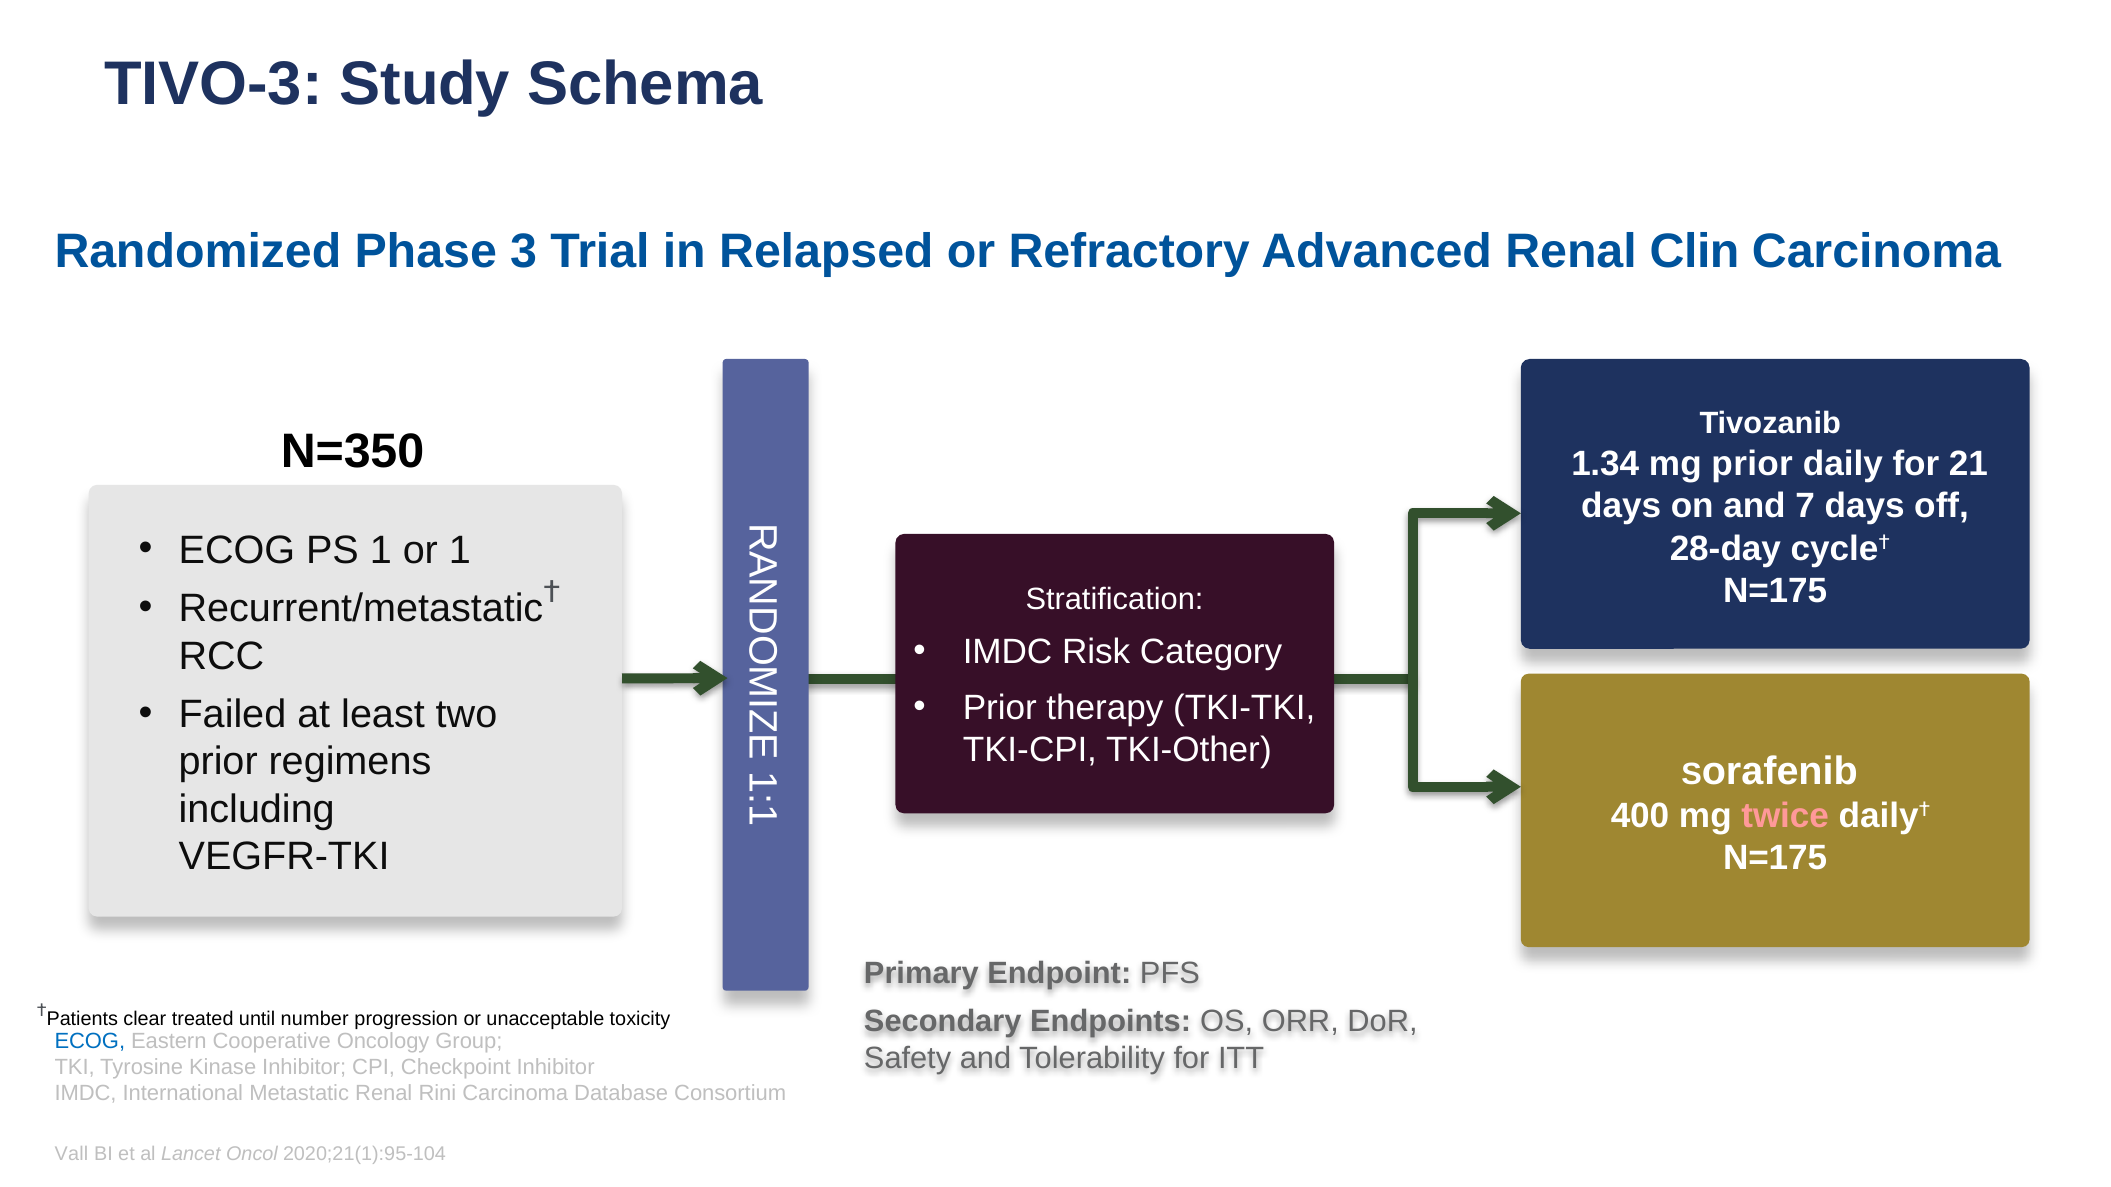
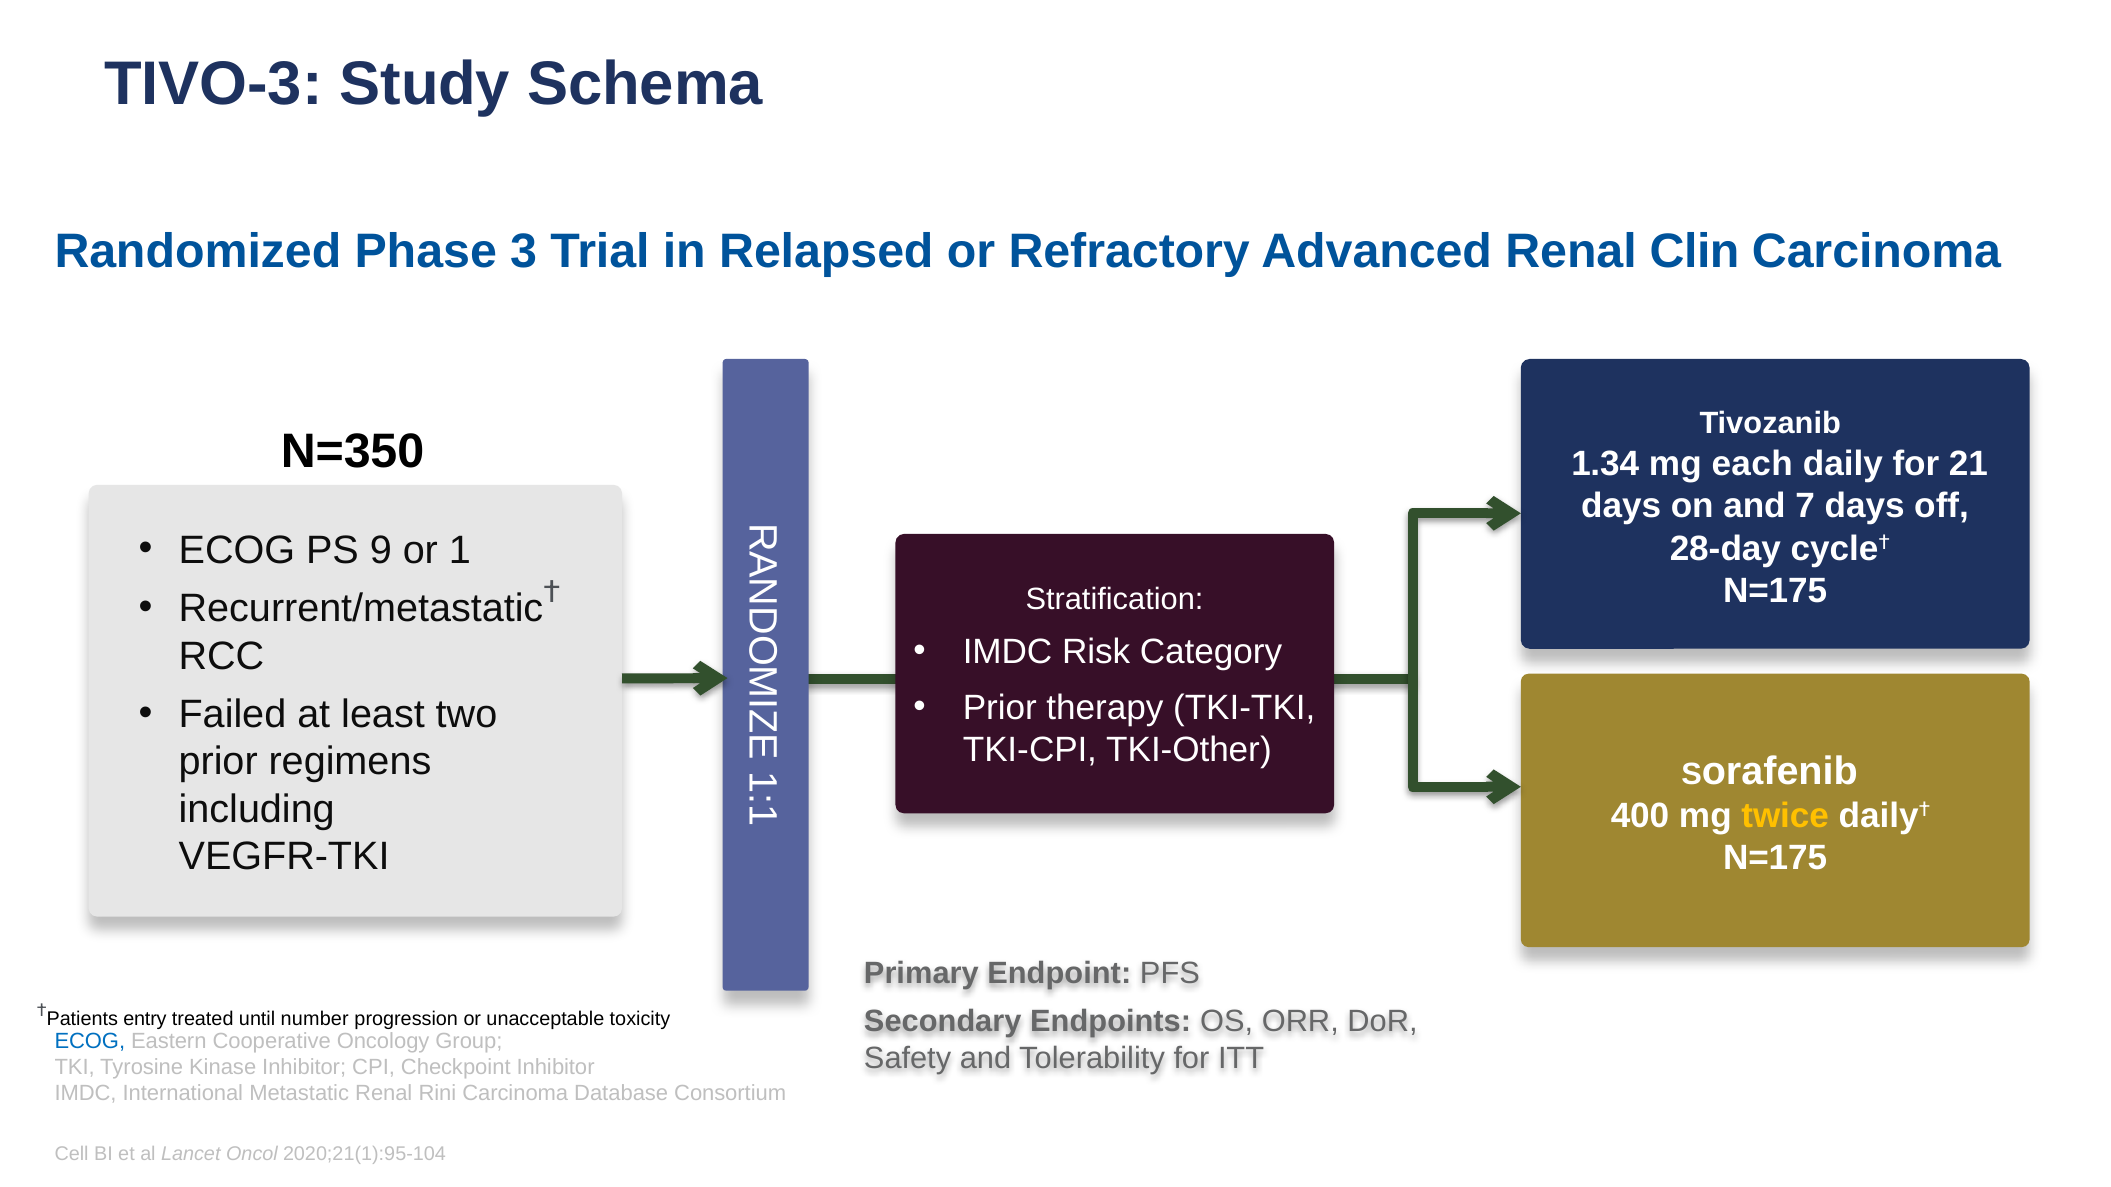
mg prior: prior -> each
PS 1: 1 -> 9
twice colour: pink -> yellow
clear: clear -> entry
Vall: Vall -> Cell
